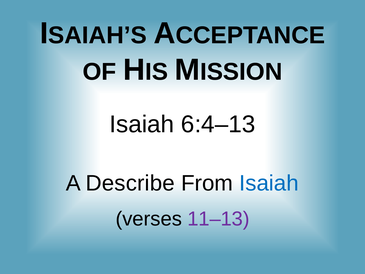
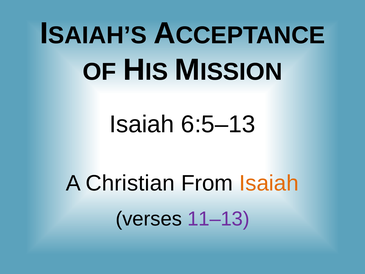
6:4–13: 6:4–13 -> 6:5–13
Describe: Describe -> Christian
Isaiah at (269, 183) colour: blue -> orange
